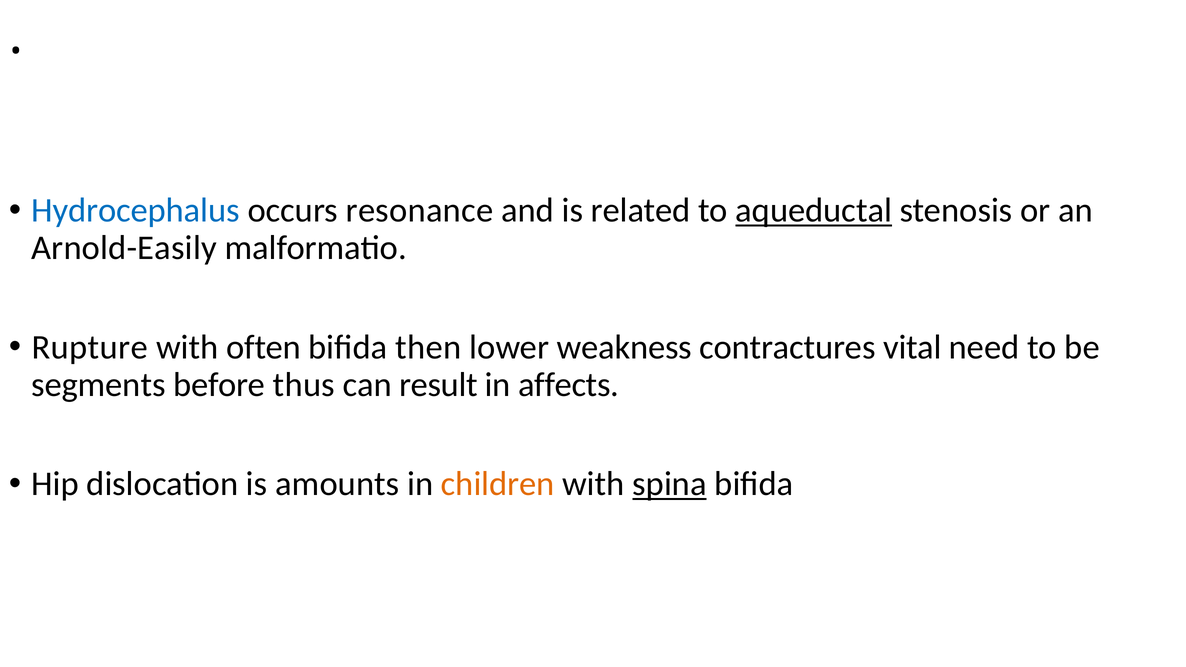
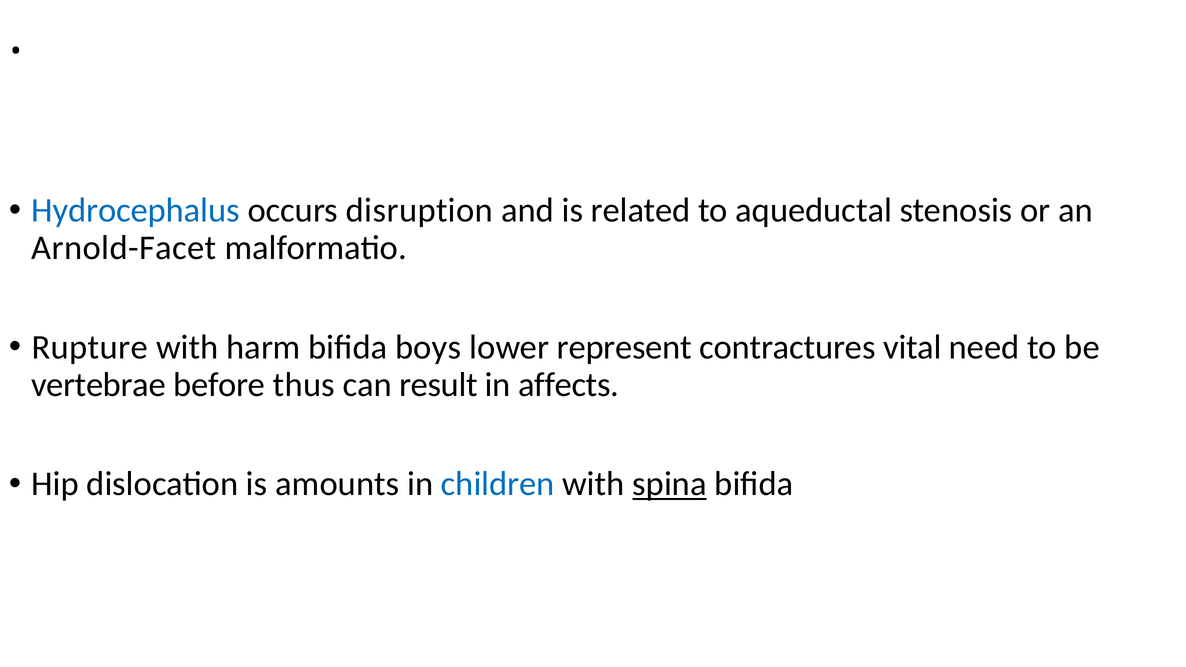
resonance: resonance -> disruption
aqueductal underline: present -> none
Arnold-Easily: Arnold-Easily -> Arnold-Facet
often: often -> harm
then: then -> boys
weakness: weakness -> represent
segments: segments -> vertebrae
children colour: orange -> blue
